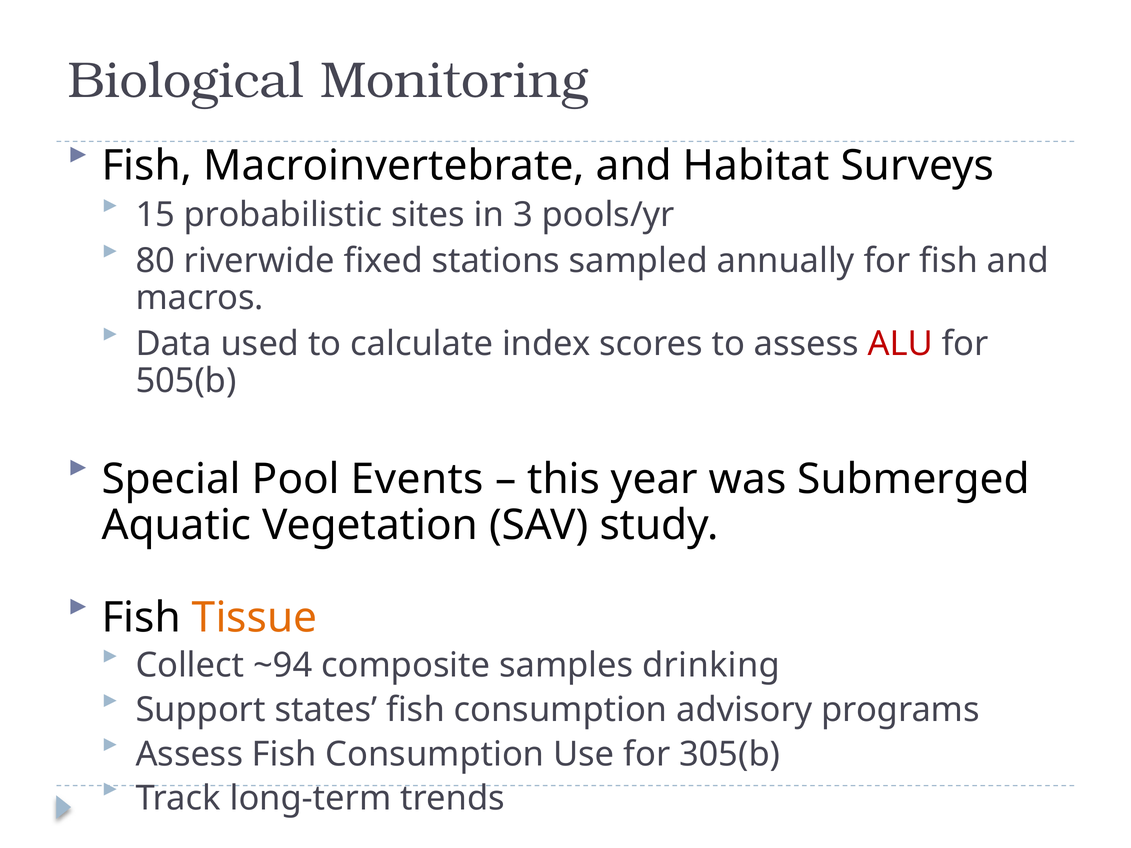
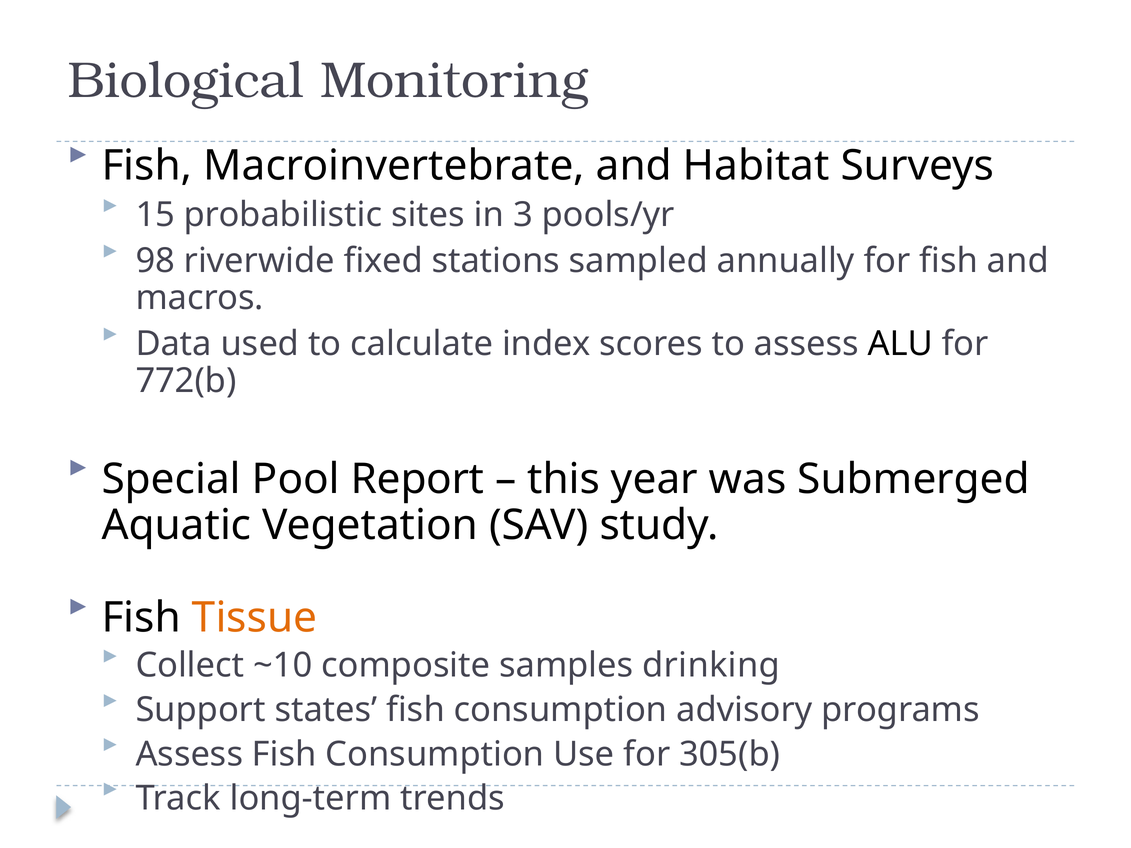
80: 80 -> 98
ALU colour: red -> black
505(b: 505(b -> 772(b
Events: Events -> Report
~94: ~94 -> ~10
